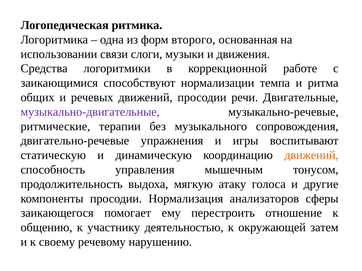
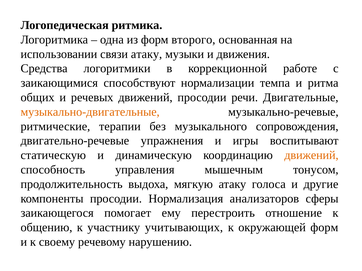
связи слоги: слоги -> атаку
музыкально-двигательные colour: purple -> orange
деятельностью: деятельностью -> учитывающих
окружающей затем: затем -> форм
